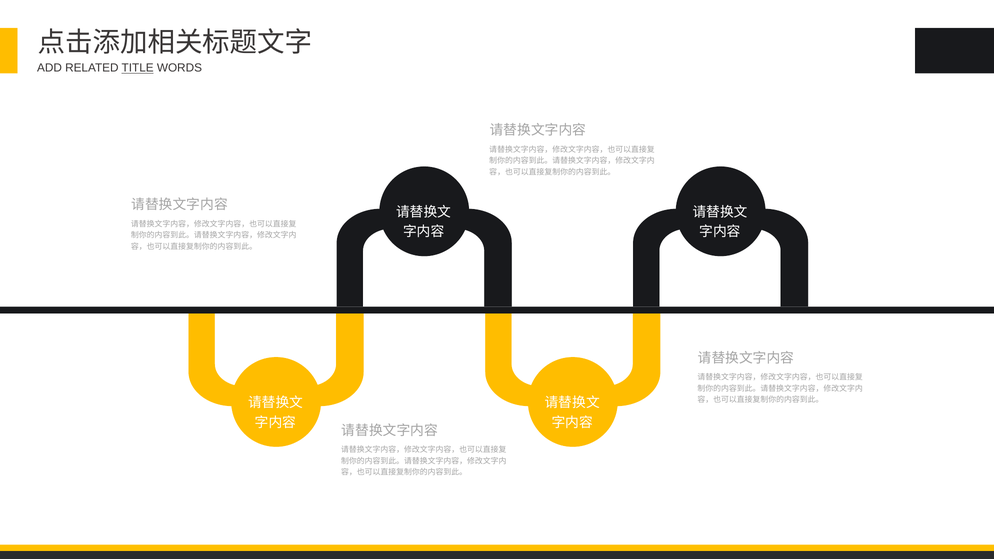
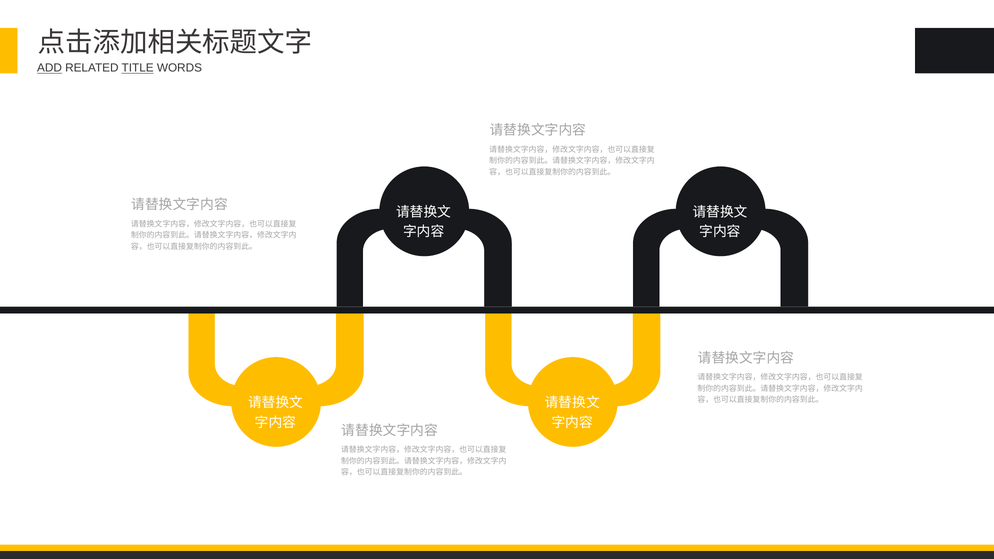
ADD underline: none -> present
